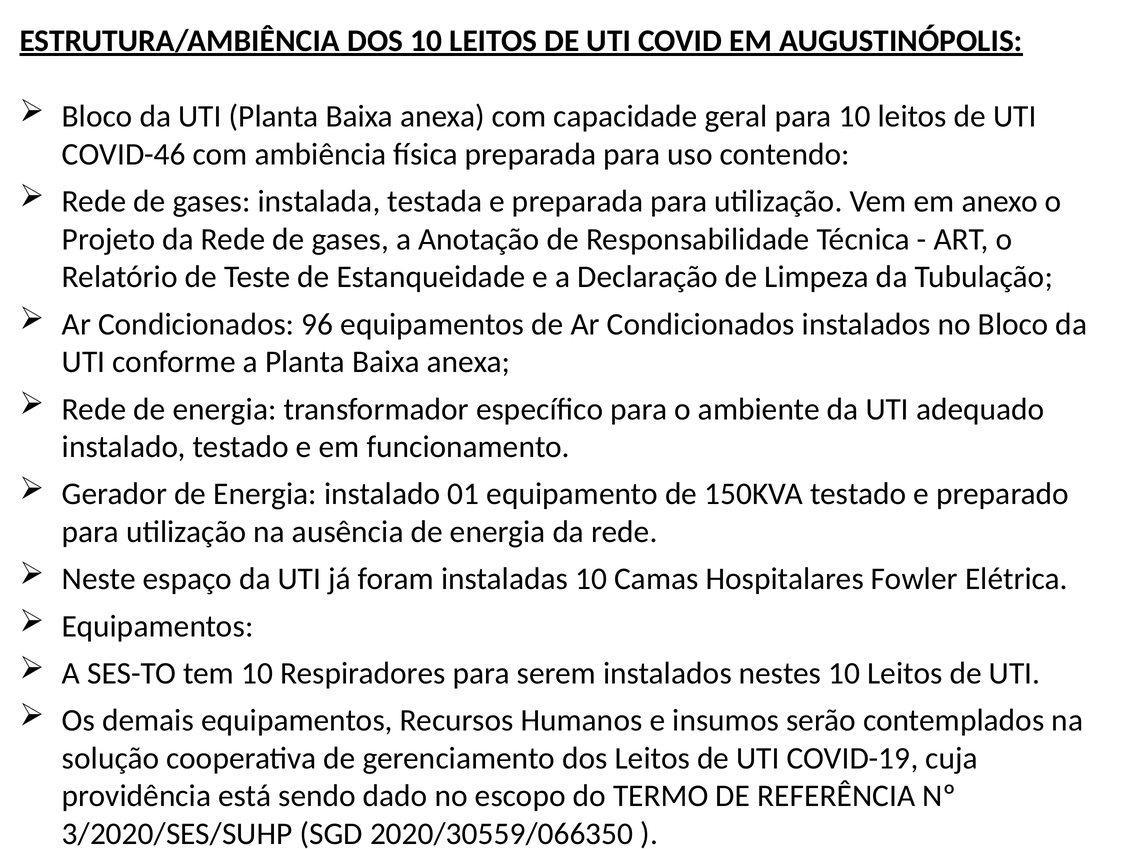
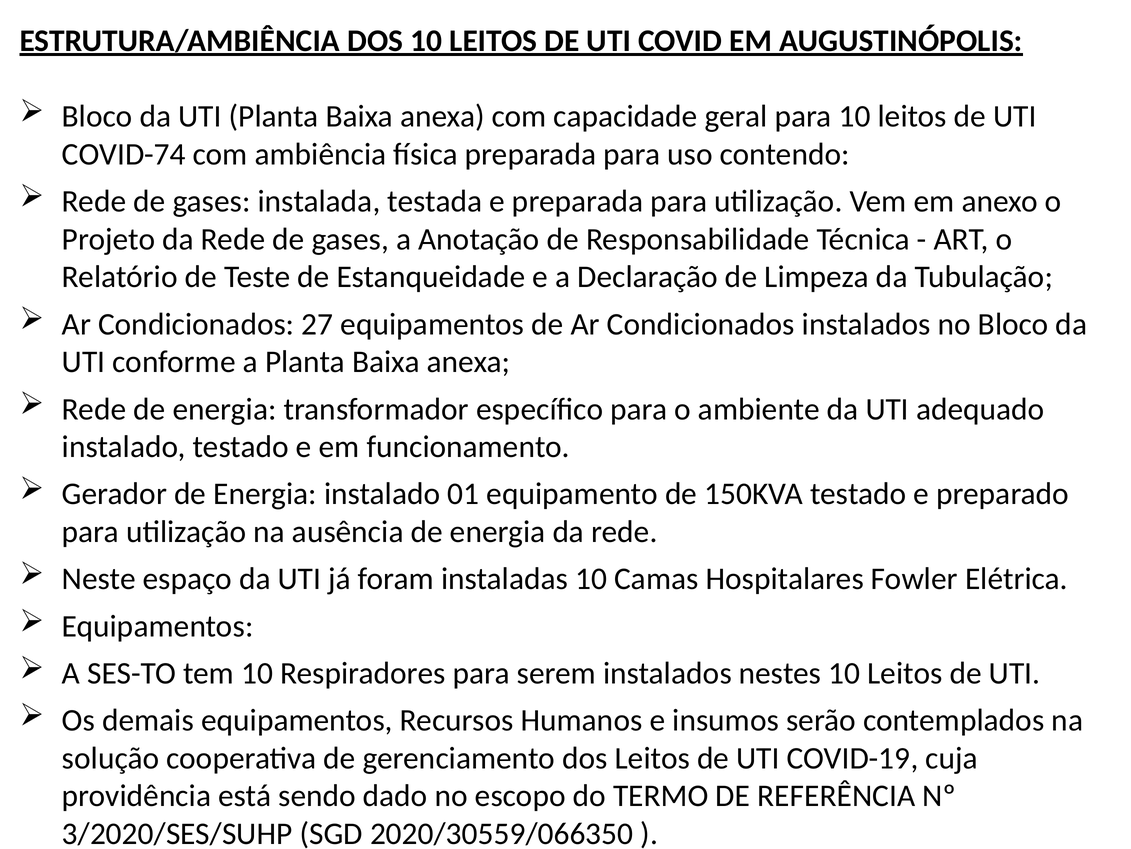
COVID-46: COVID-46 -> COVID-74
96: 96 -> 27
